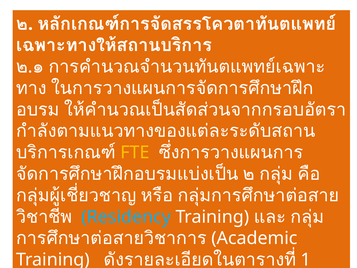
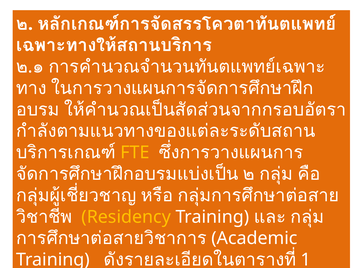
Residency colour: light blue -> yellow
